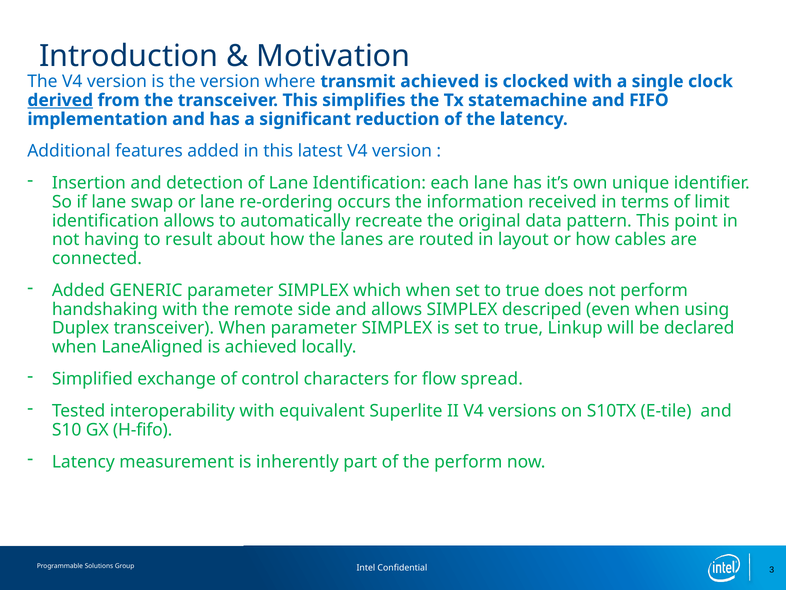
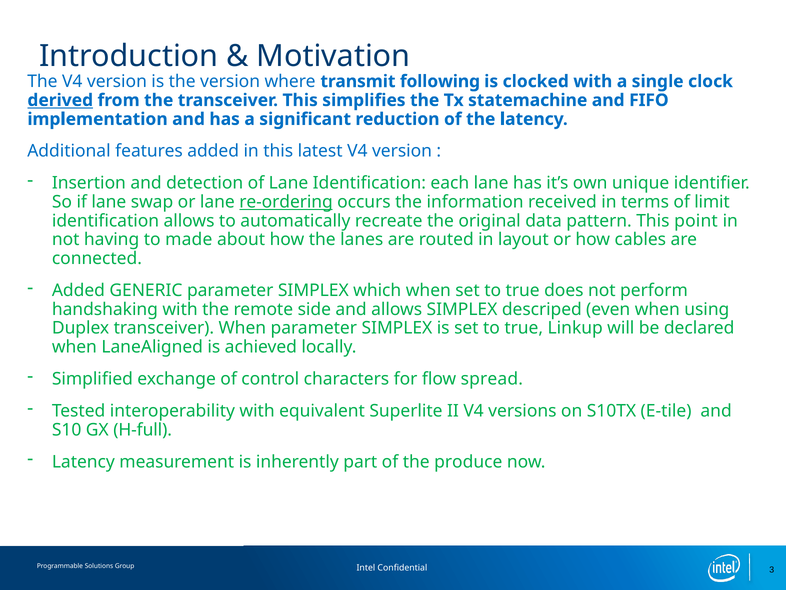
transmit achieved: achieved -> following
re-ordering underline: none -> present
result: result -> made
H-fifo: H-fifo -> H-full
the perform: perform -> produce
